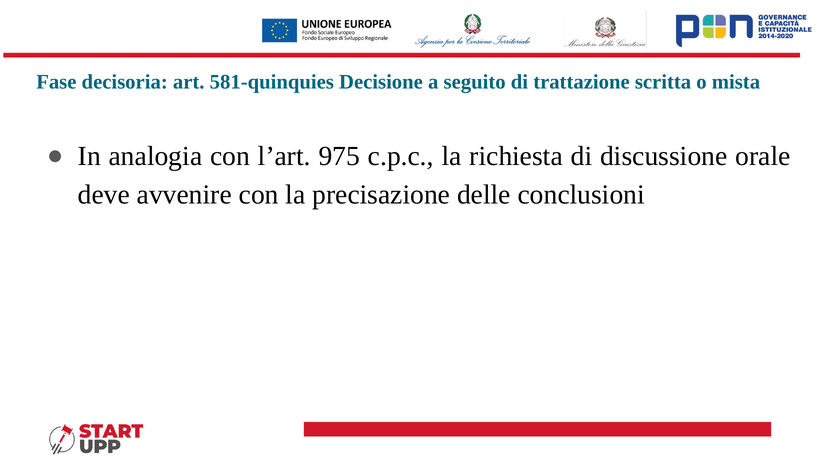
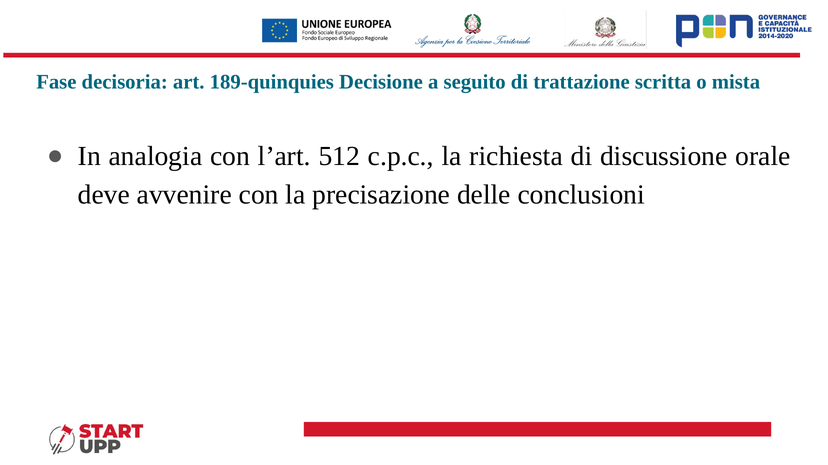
581-quinquies: 581-quinquies -> 189-quinquies
975: 975 -> 512
